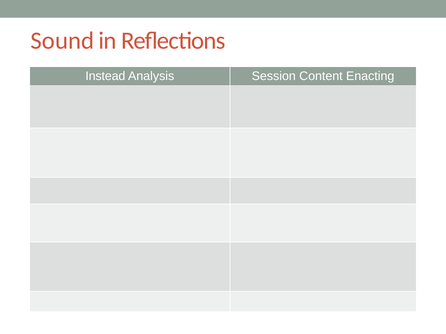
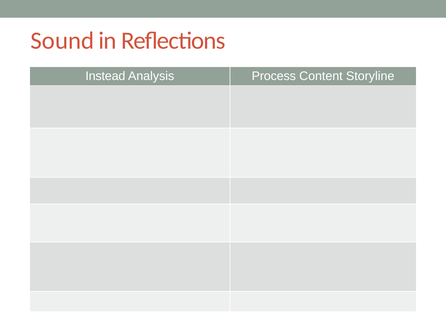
Session: Session -> Process
Enacting: Enacting -> Storyline
